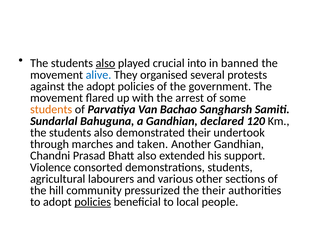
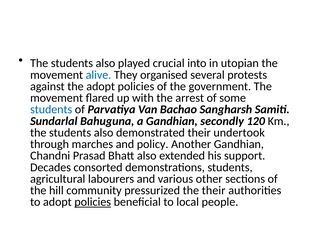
also at (105, 63) underline: present -> none
banned: banned -> utopian
students at (51, 109) colour: orange -> blue
declared: declared -> secondly
taken: taken -> policy
Violence: Violence -> Decades
